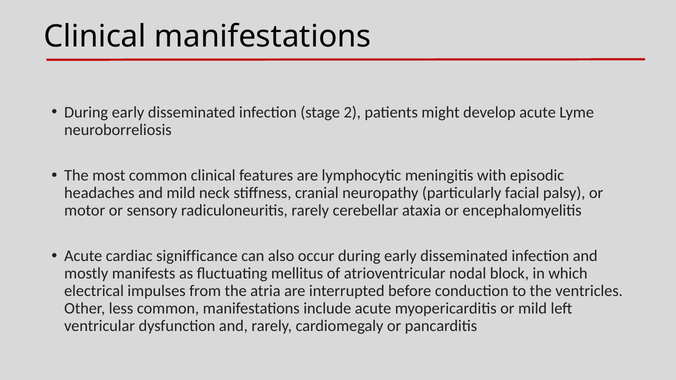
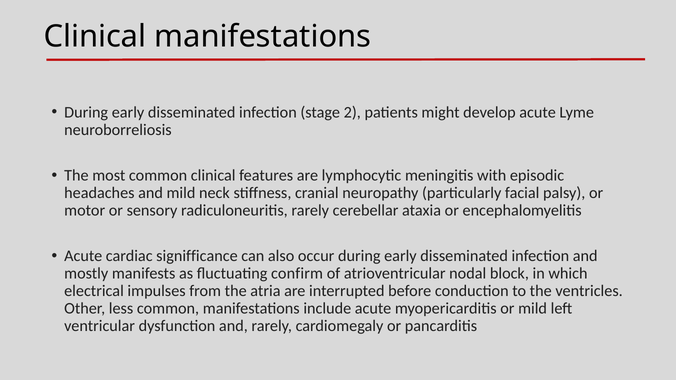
mellitus: mellitus -> confirm
